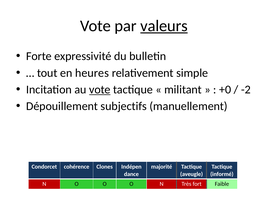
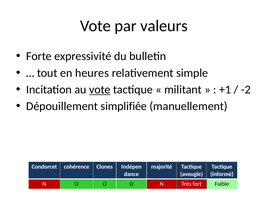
valeurs underline: present -> none
+0: +0 -> +1
subjectifs: subjectifs -> simplifiée
